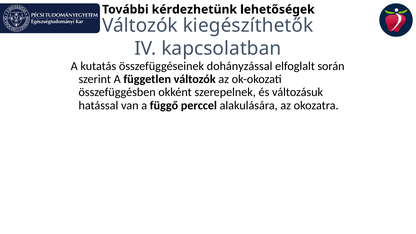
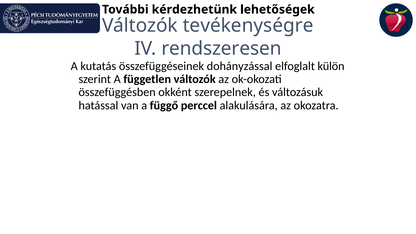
kiegészíthetők: kiegészíthetők -> tevékenységre
kapcsolatban: kapcsolatban -> rendszeresen
során: során -> külön
